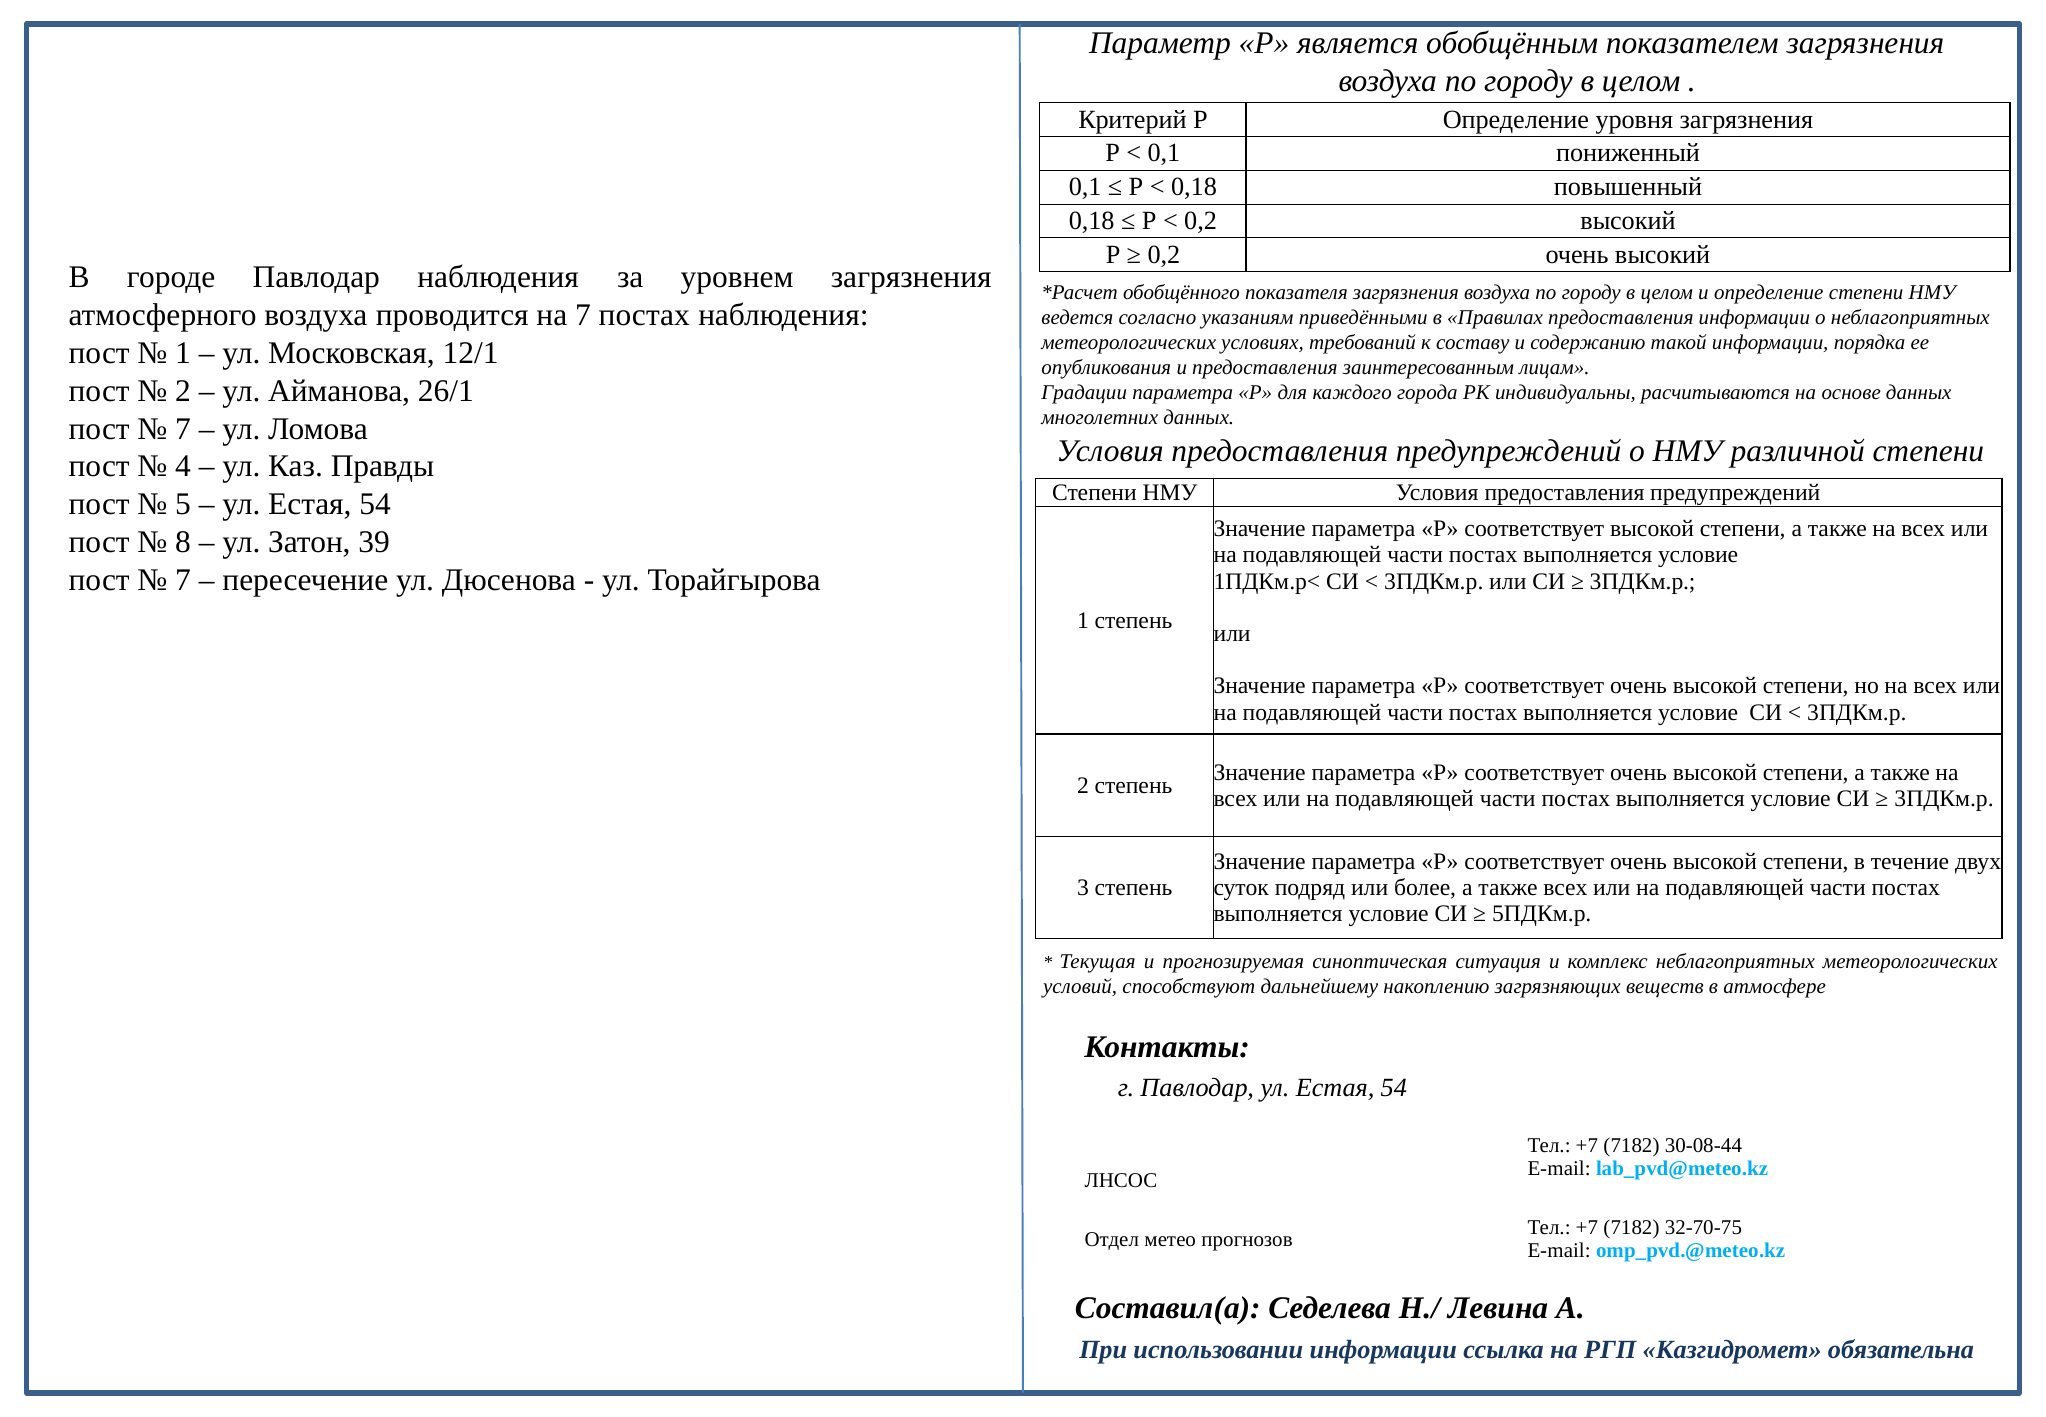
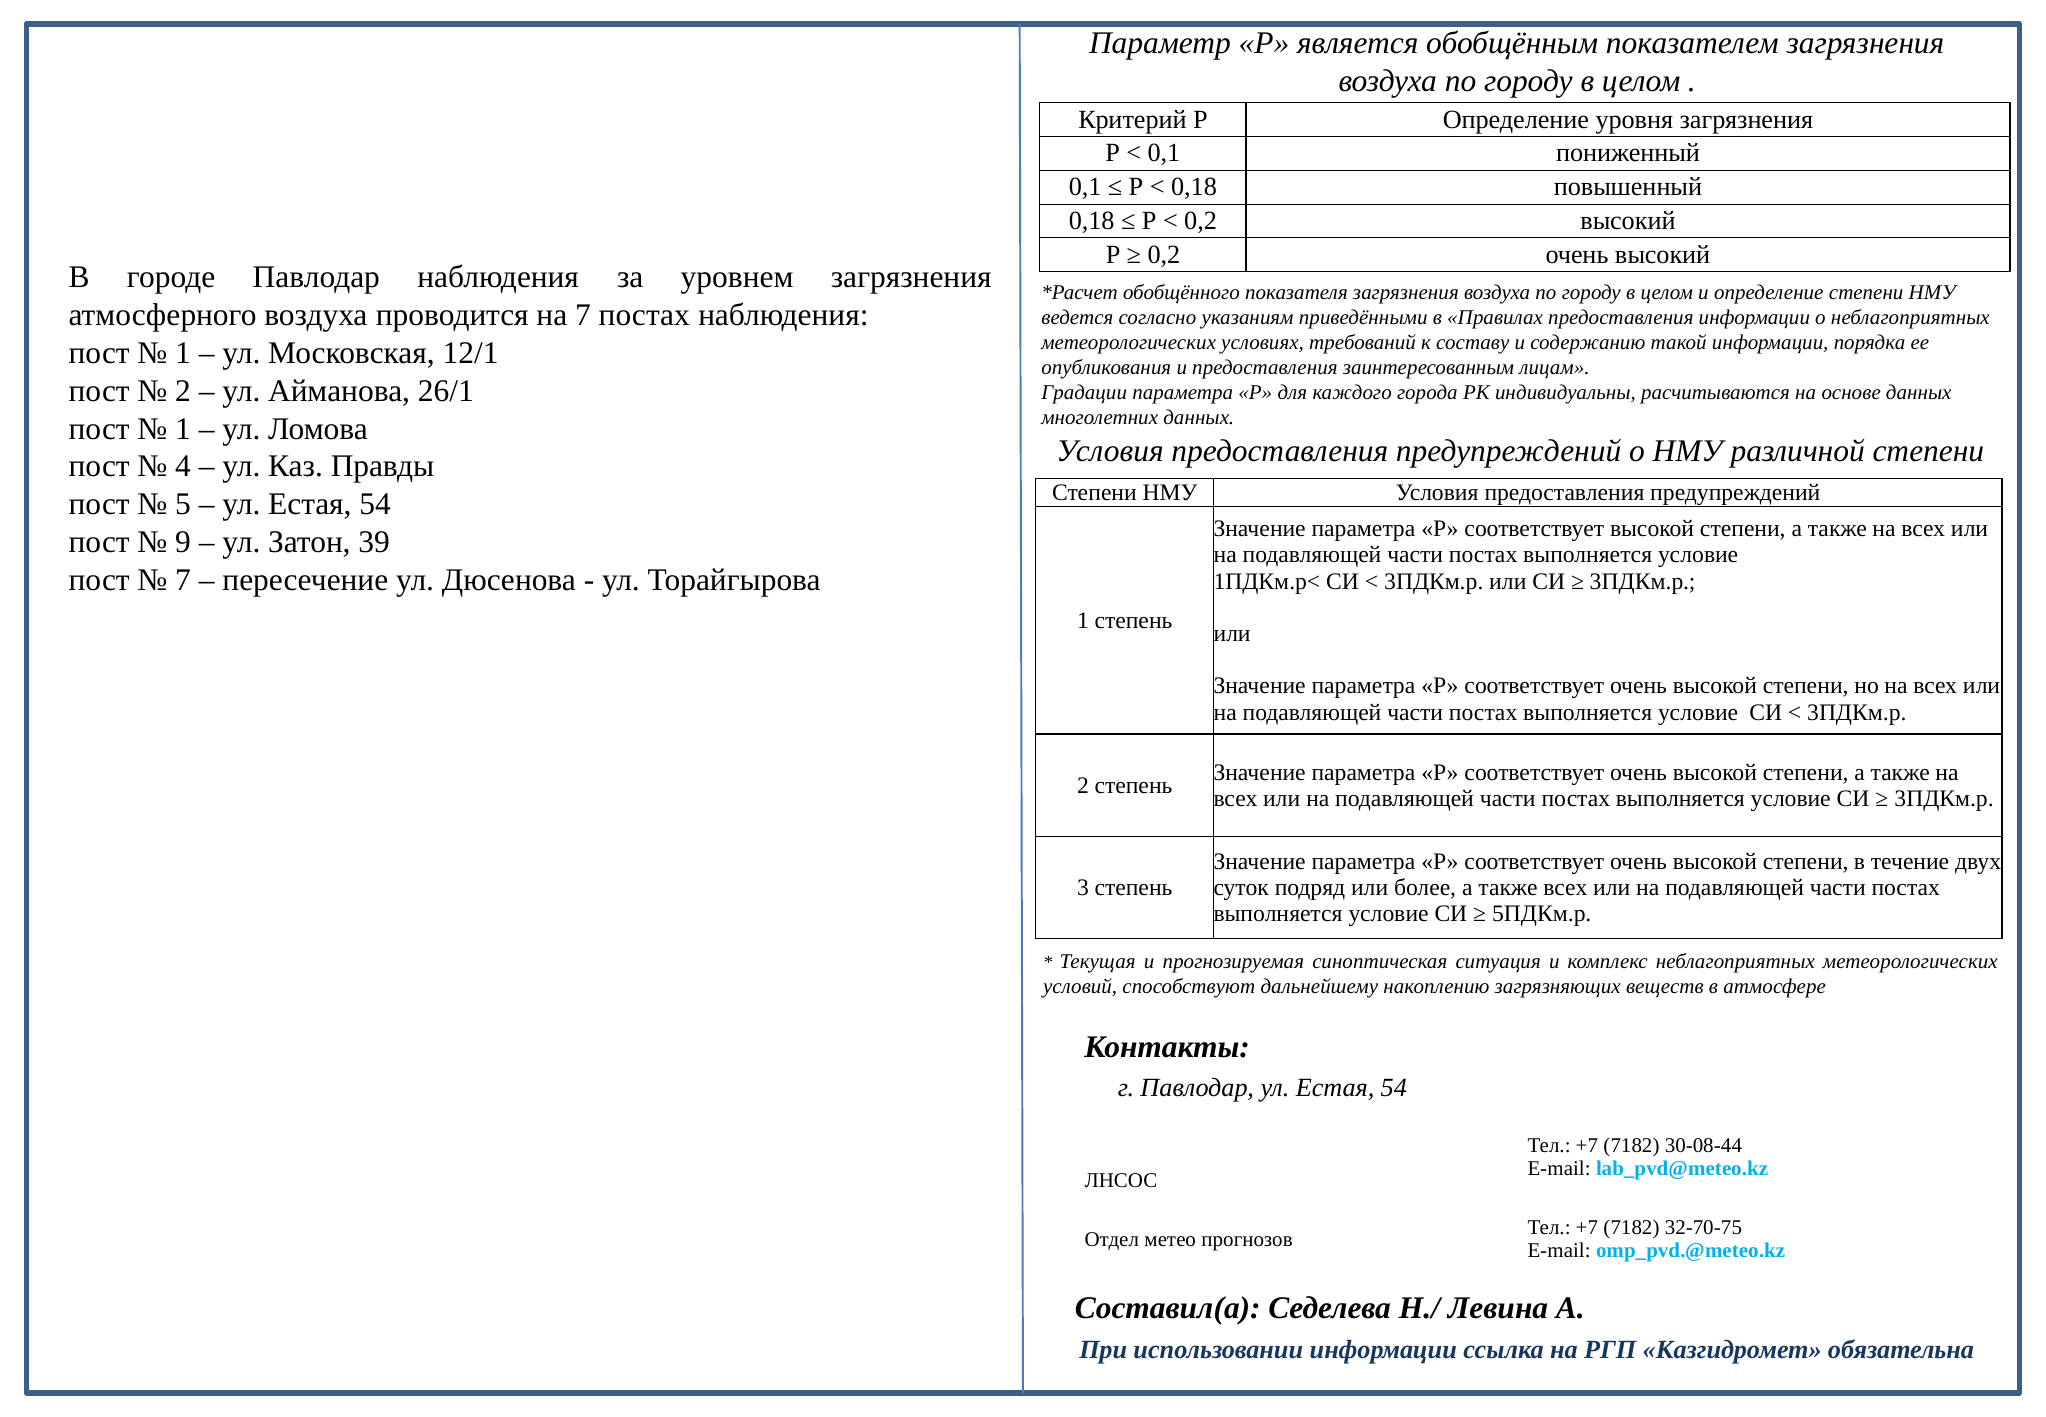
7 at (183, 429): 7 -> 1
8: 8 -> 9
